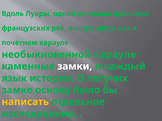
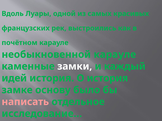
язык: язык -> идей
О летучих: летучих -> история
написать colour: yellow -> pink
